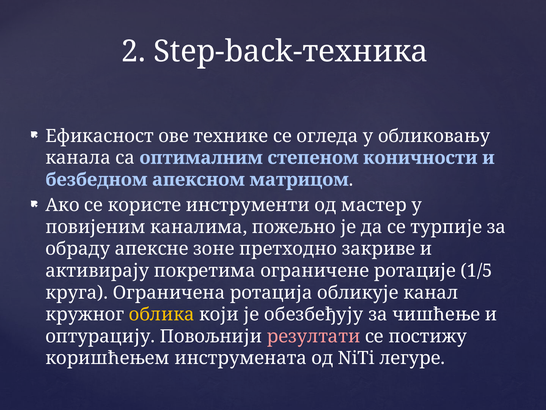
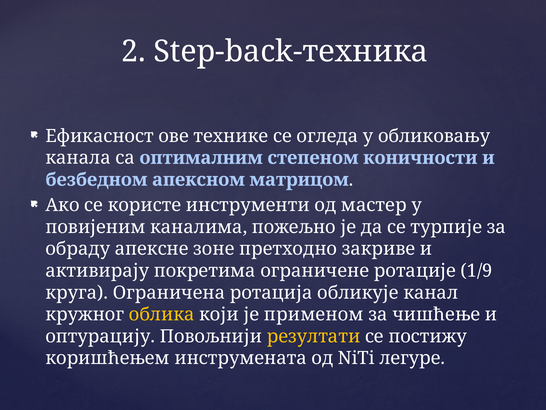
1/5: 1/5 -> 1/9
обезбеђују: обезбеђују -> применом
резултати colour: pink -> yellow
